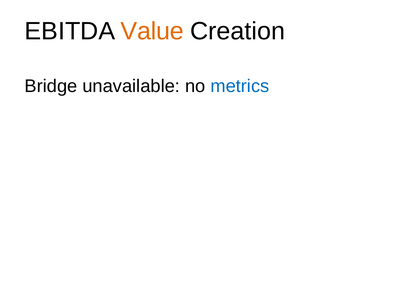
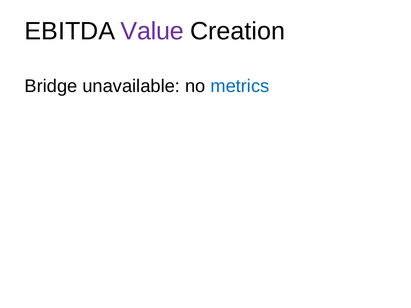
Value colour: orange -> purple
